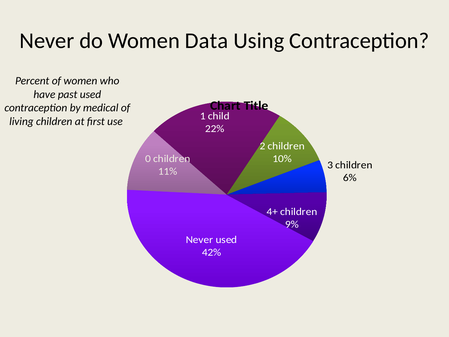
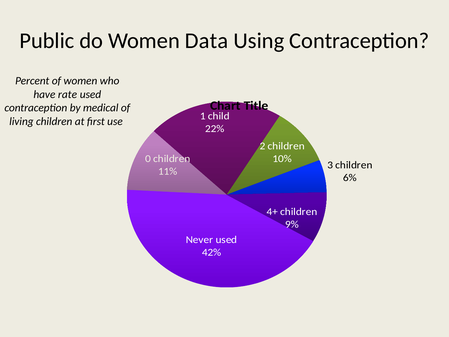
Never at (47, 41): Never -> Public
past: past -> rate
